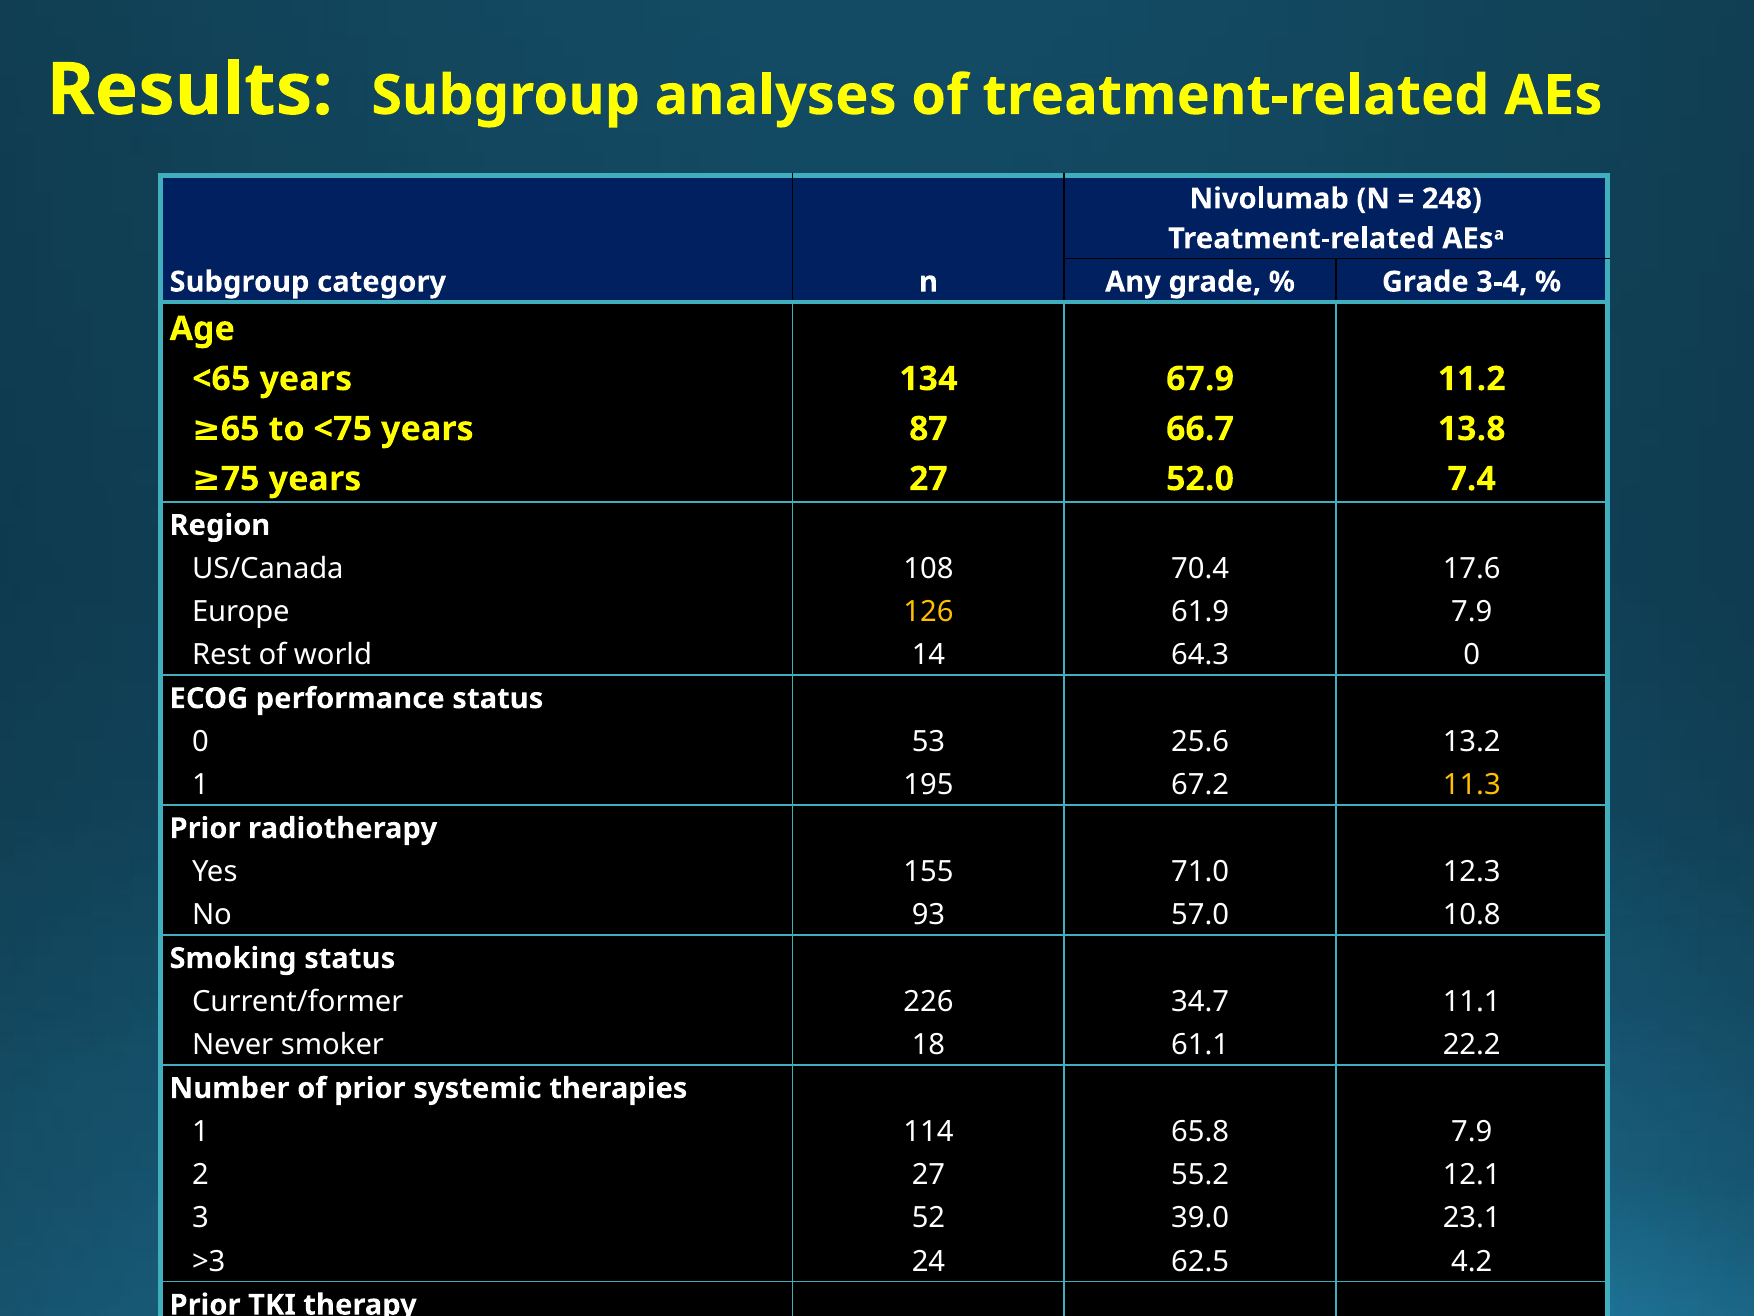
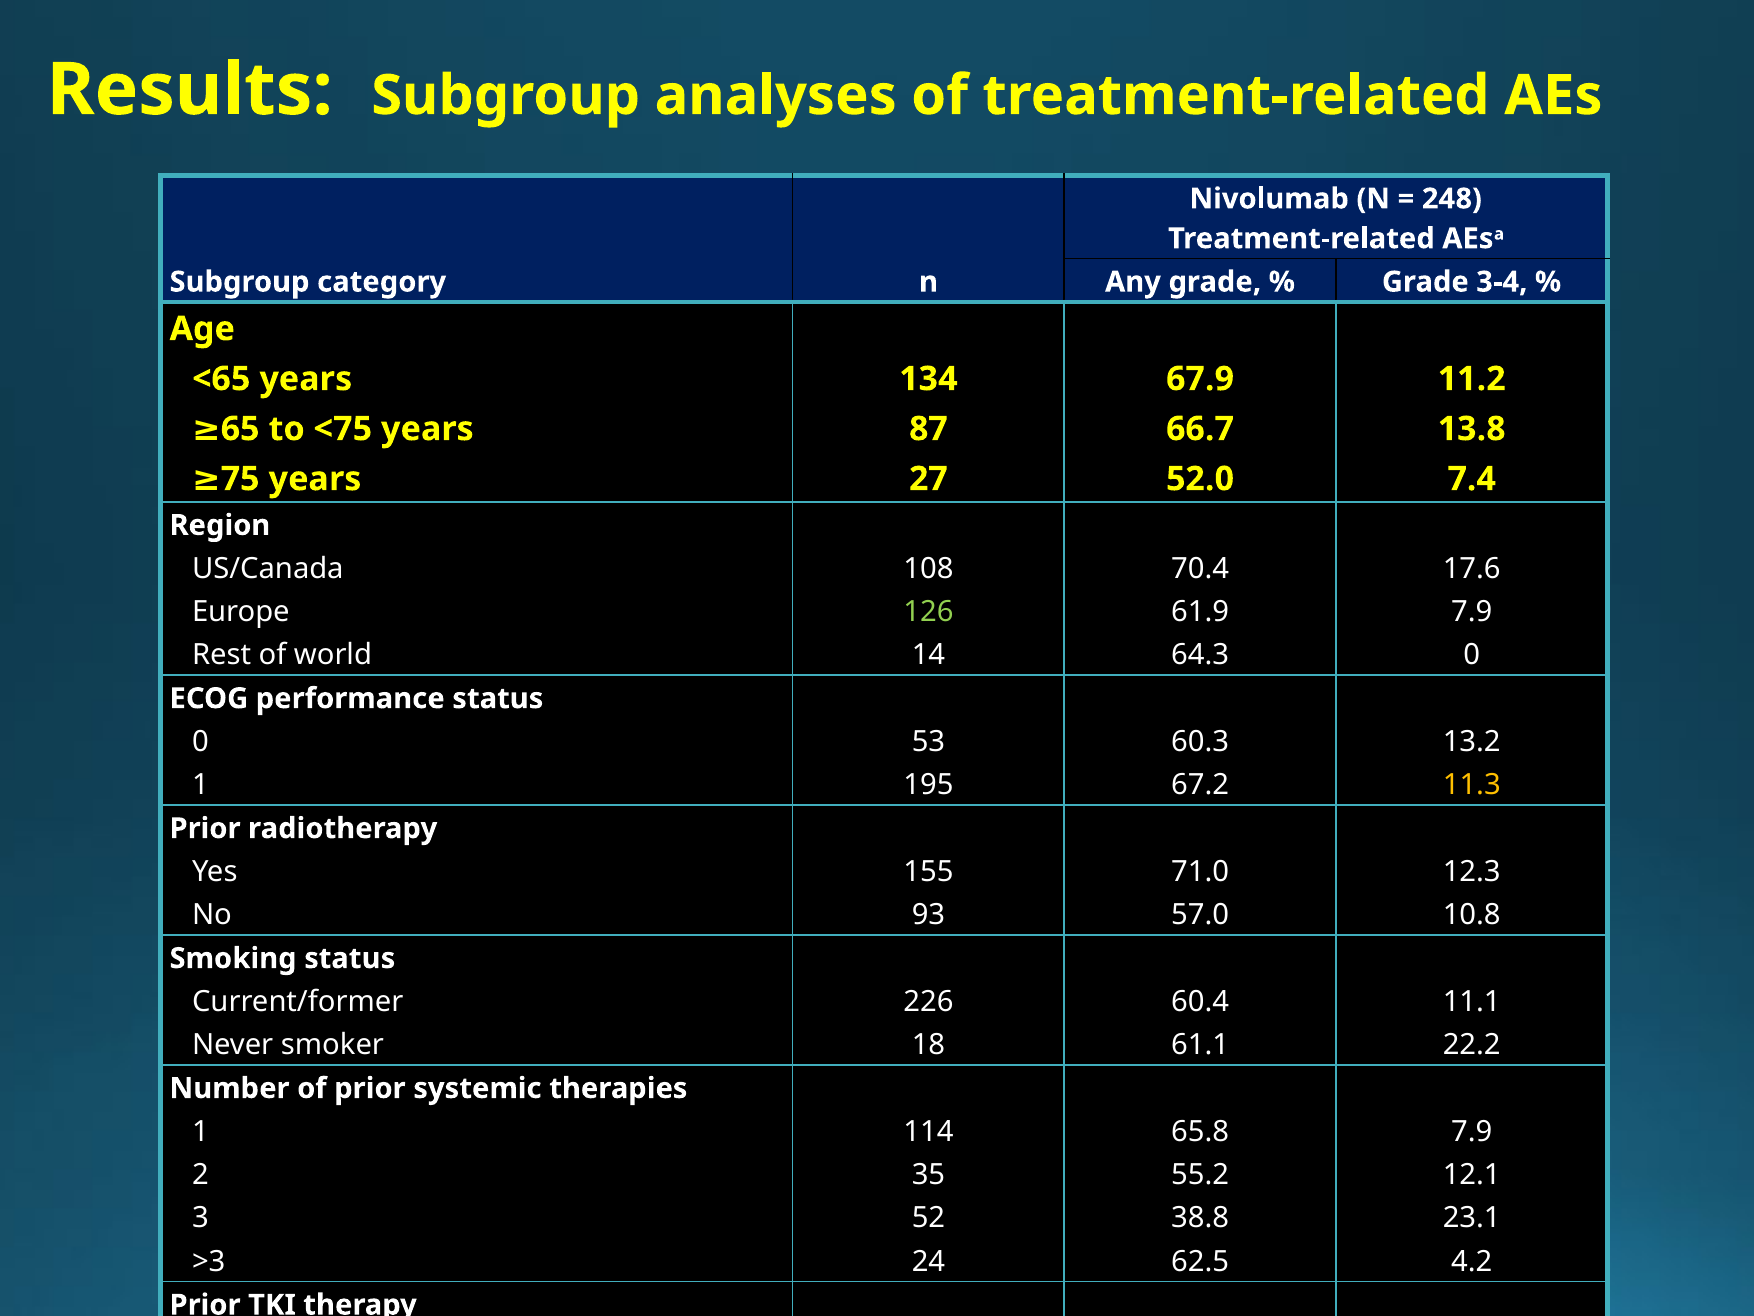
126 colour: yellow -> light green
25.6: 25.6 -> 60.3
34.7: 34.7 -> 60.4
2 27: 27 -> 35
39.0: 39.0 -> 38.8
